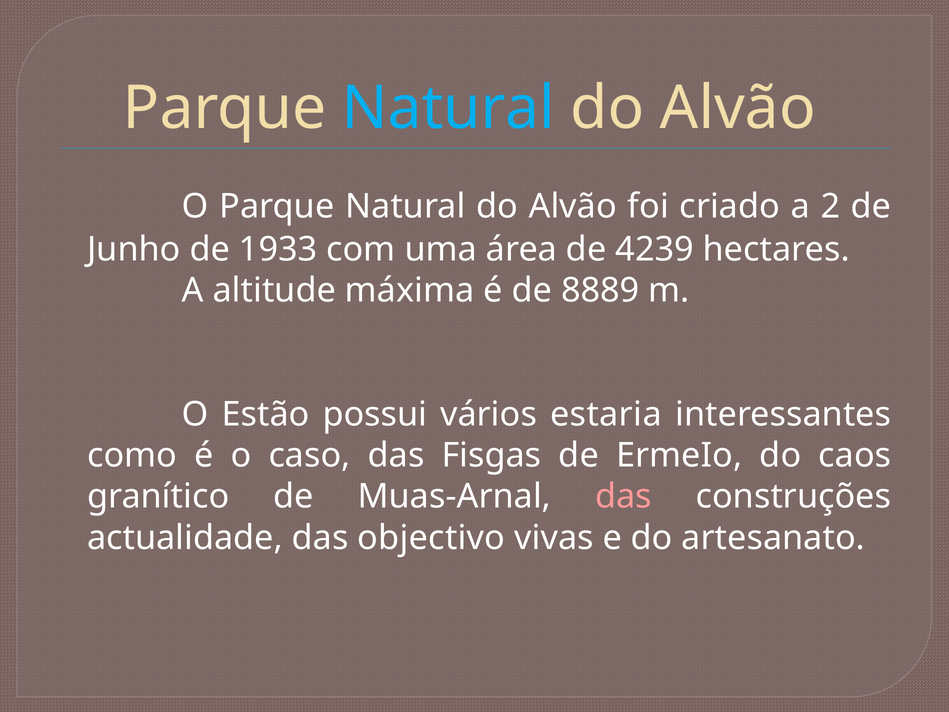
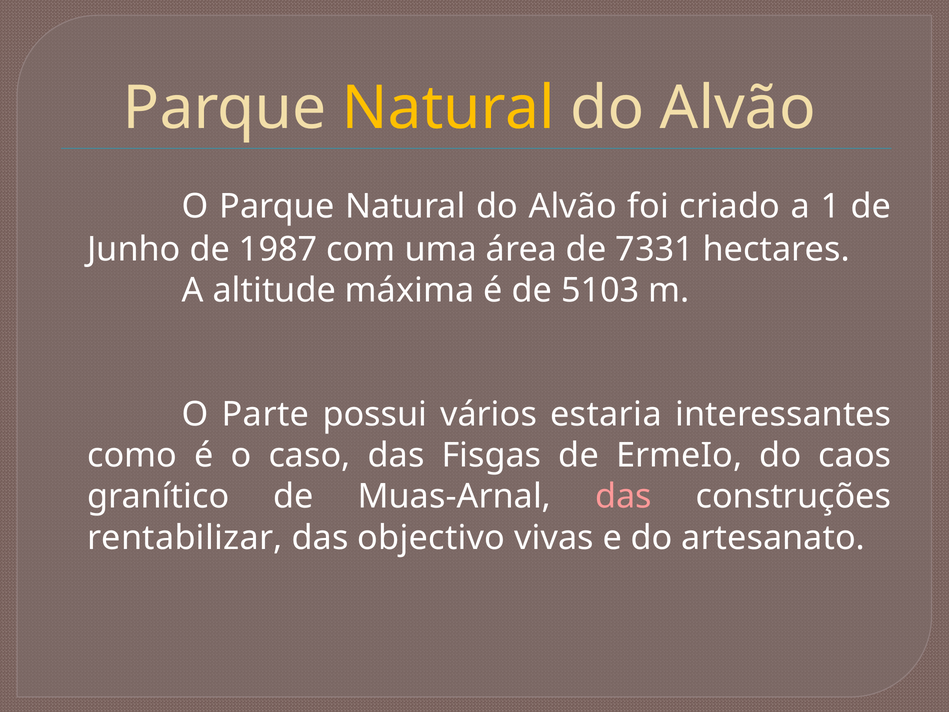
Natural at (448, 108) colour: light blue -> yellow
2: 2 -> 1
1933: 1933 -> 1987
4239: 4239 -> 7331
8889: 8889 -> 5103
Estão: Estão -> Parte
actualidade: actualidade -> rentabilizar
